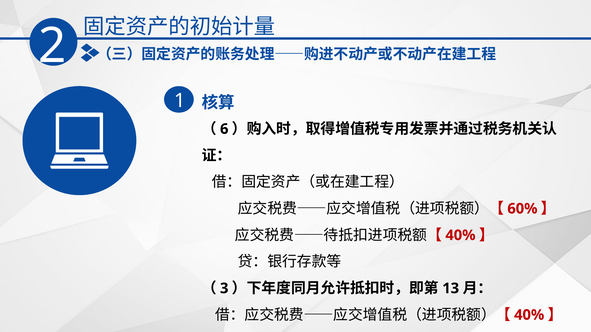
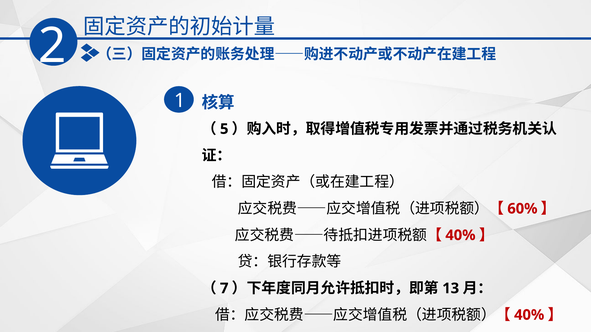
6: 6 -> 5
3: 3 -> 7
